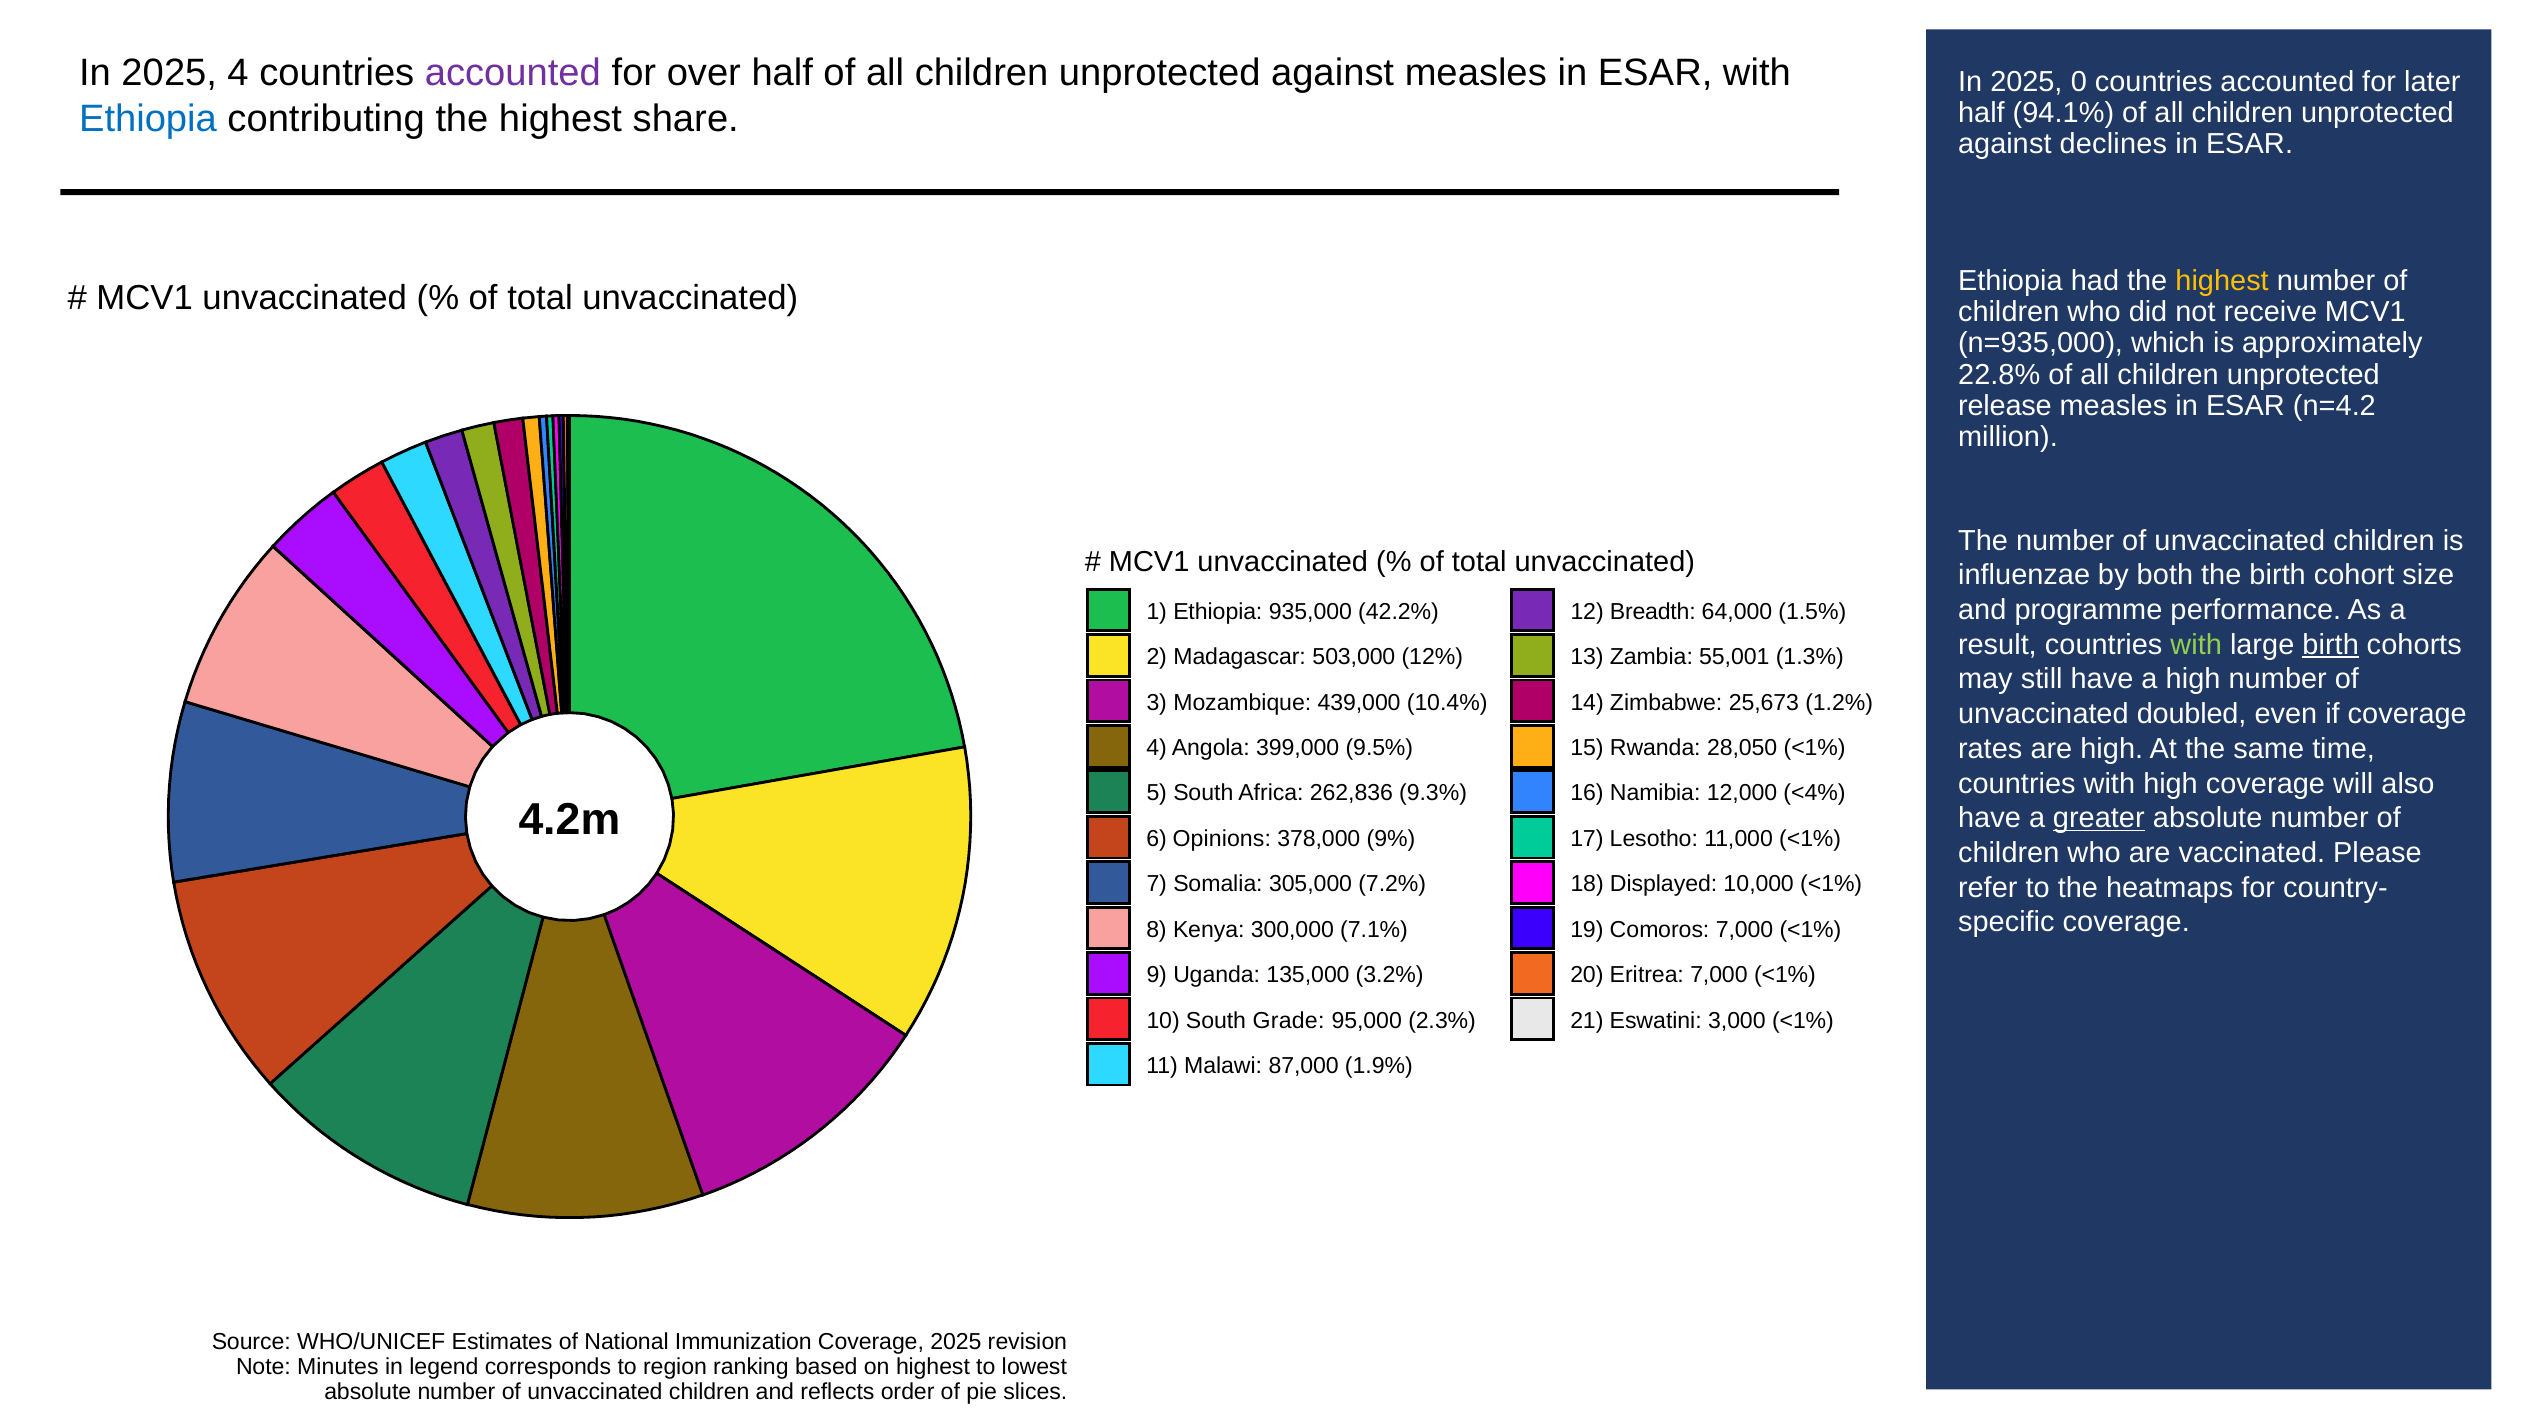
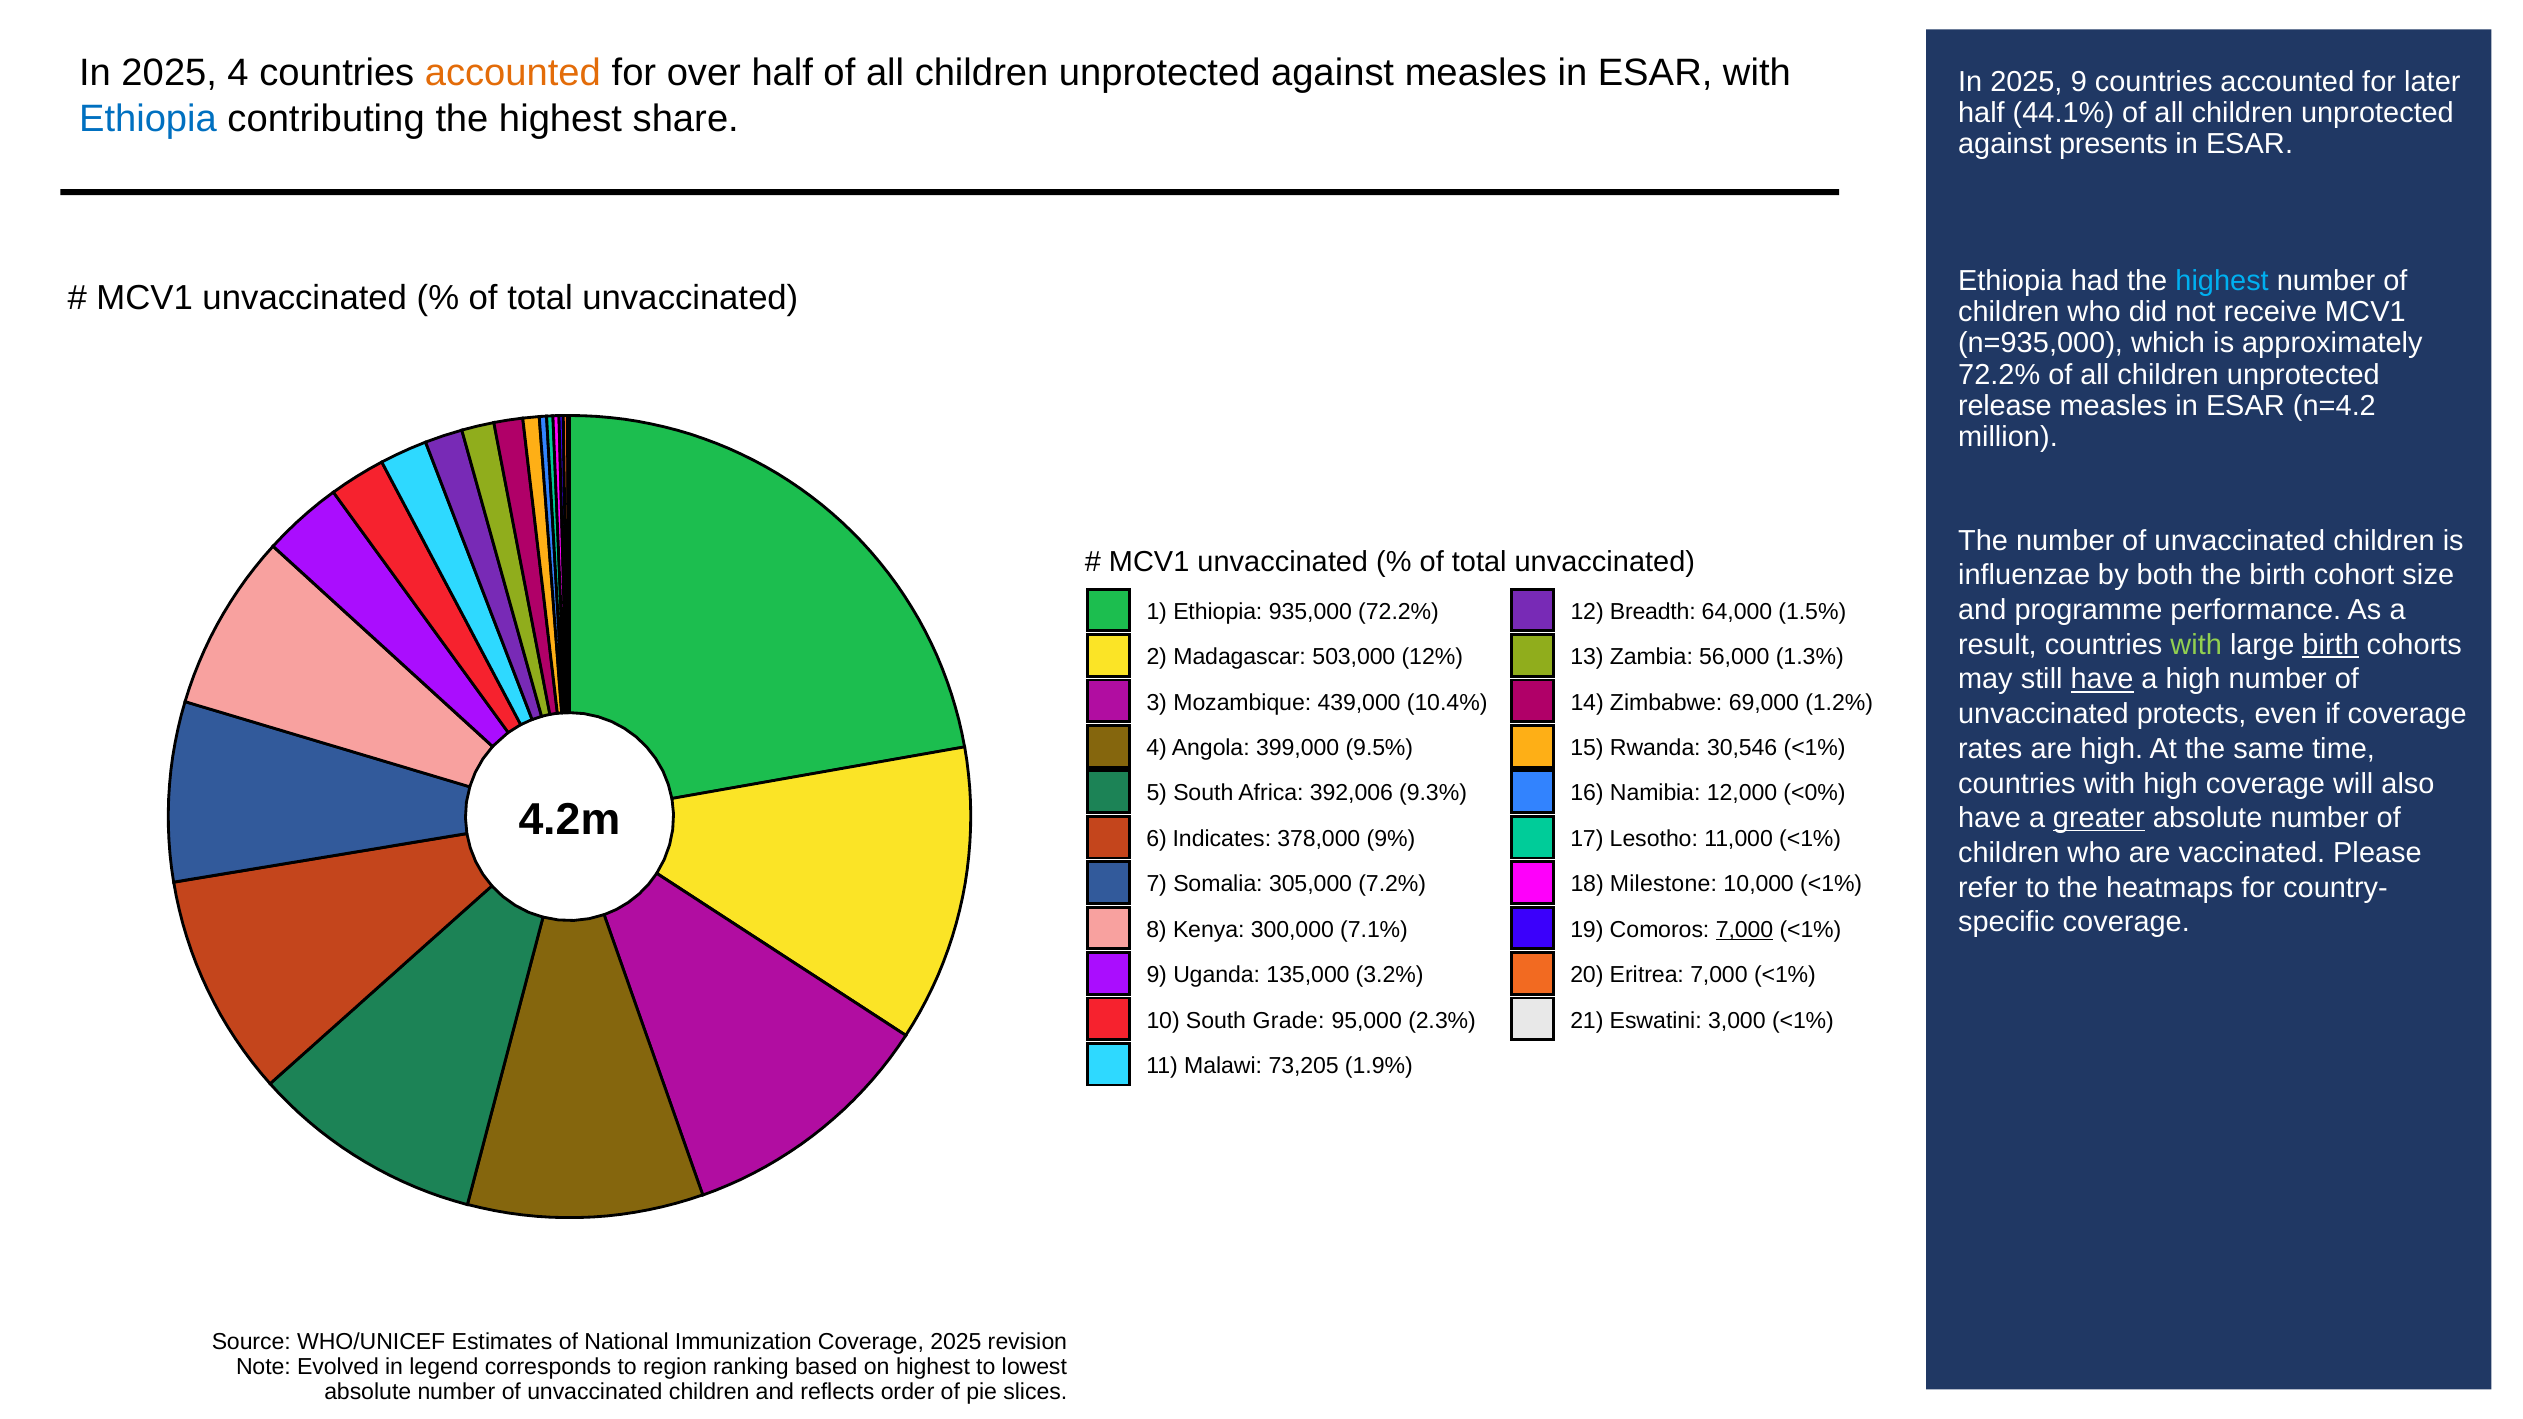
accounted at (513, 73) colour: purple -> orange
2025 0: 0 -> 9
94.1%: 94.1% -> 44.1%
declines: declines -> presents
highest at (2222, 281) colour: yellow -> light blue
22.8% at (1999, 375): 22.8% -> 72.2%
935,000 42.2%: 42.2% -> 72.2%
55,001: 55,001 -> 56,000
have at (2102, 679) underline: none -> present
25,673: 25,673 -> 69,000
doubled: doubled -> protects
28,050: 28,050 -> 30,546
262,836: 262,836 -> 392,006
<4%: <4% -> <0%
Opinions: Opinions -> Indicates
Displayed: Displayed -> Milestone
7,000 at (1745, 930) underline: none -> present
87,000: 87,000 -> 73,205
Minutes: Minutes -> Evolved
